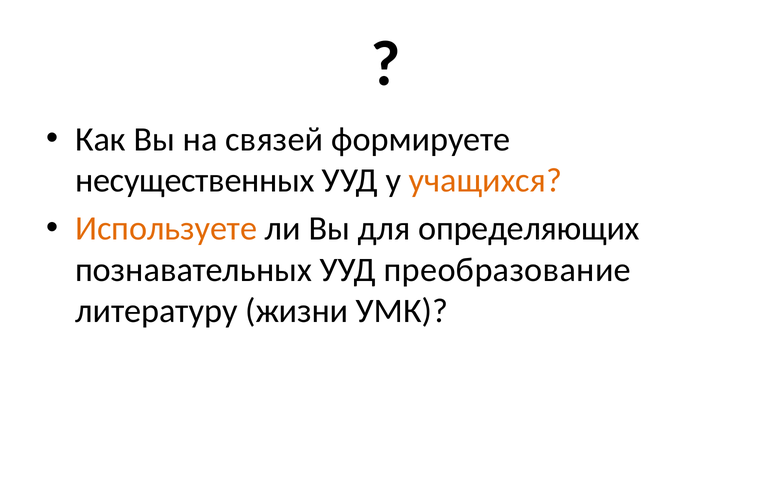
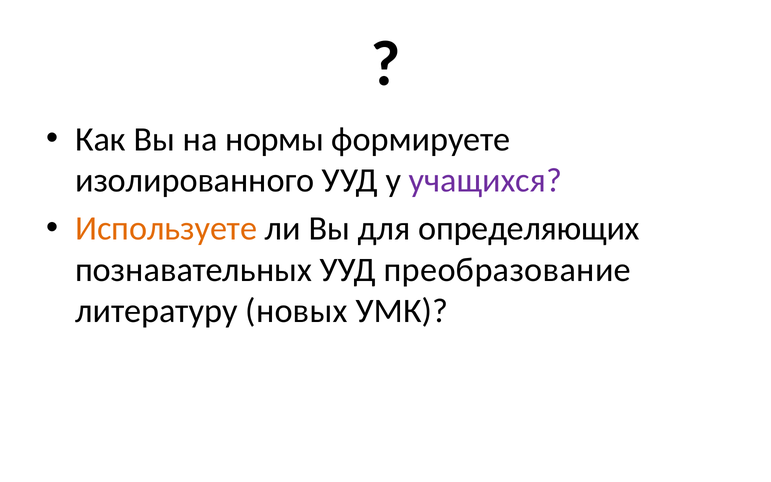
связей: связей -> нормы
несущественных: несущественных -> изолированного
учащихся colour: orange -> purple
жизни: жизни -> новых
